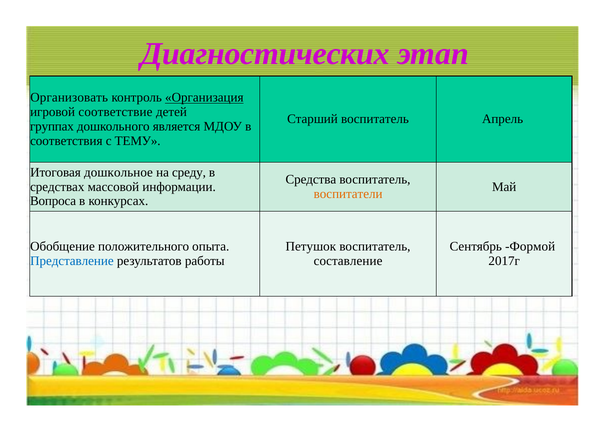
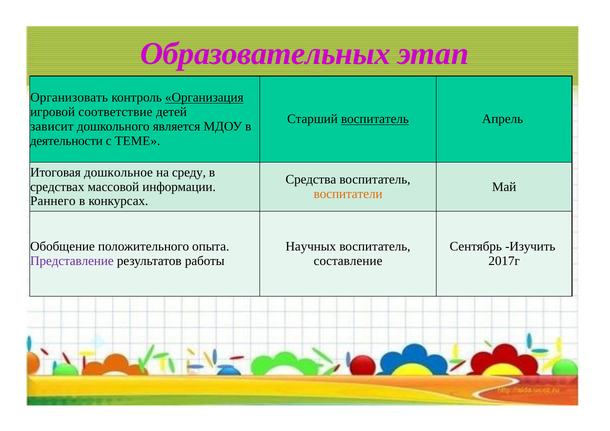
Диагностических: Диагностических -> Образовательных
воспитатель at (375, 119) underline: none -> present
группах: группах -> зависит
соответствия: соответствия -> деятельности
ТЕМУ: ТЕМУ -> ТЕМЕ
Вопроса: Вопроса -> Раннего
Петушок: Петушок -> Научных
Формой: Формой -> Изучить
Представление colour: blue -> purple
